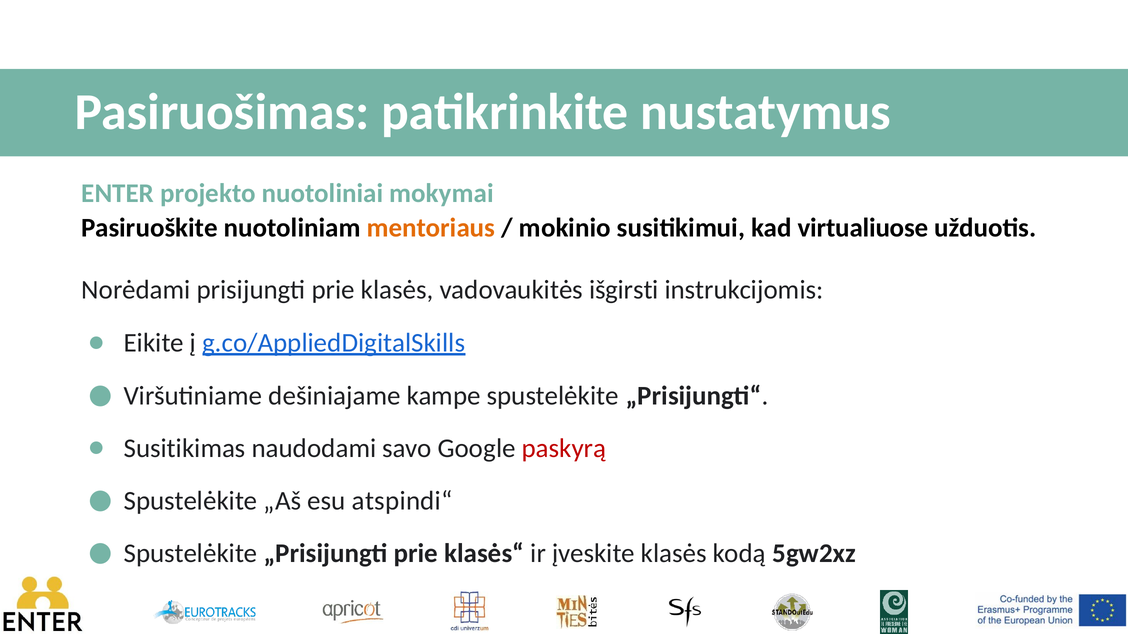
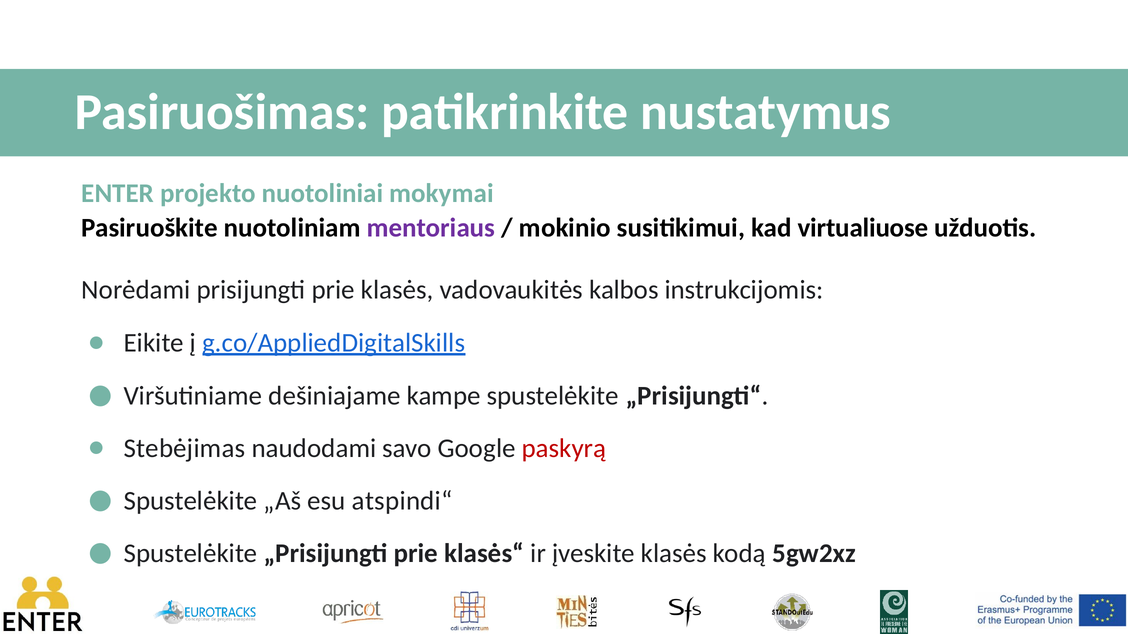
mentoriaus colour: orange -> purple
išgirsti: išgirsti -> kalbos
Susitikimas: Susitikimas -> Stebėjimas
